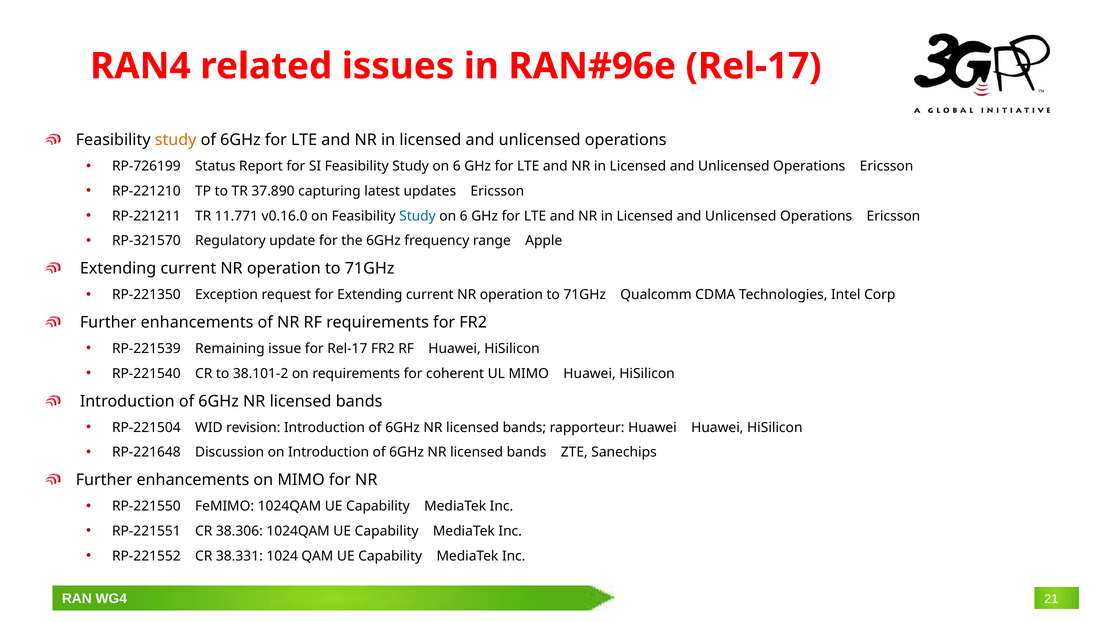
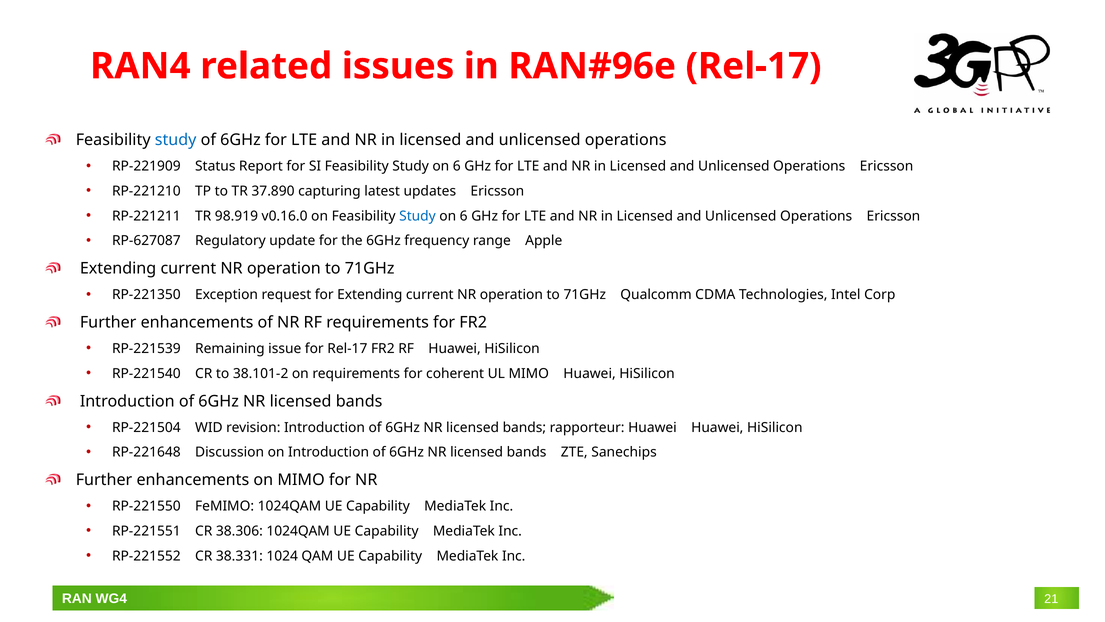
study at (176, 140) colour: orange -> blue
RP‑726199: RP‑726199 -> RP‑221909
11.771: 11.771 -> 98.919
RP‑321570: RP‑321570 -> RP‑627087
